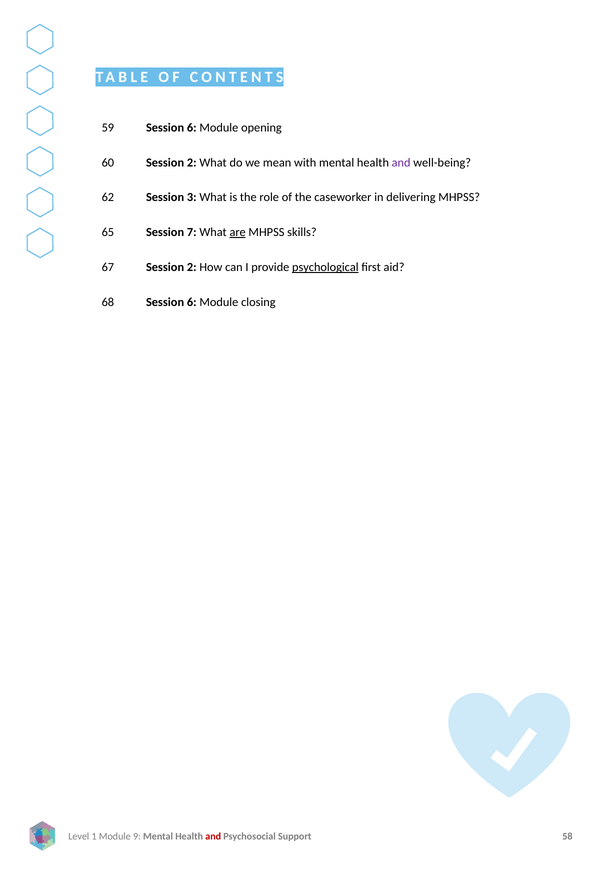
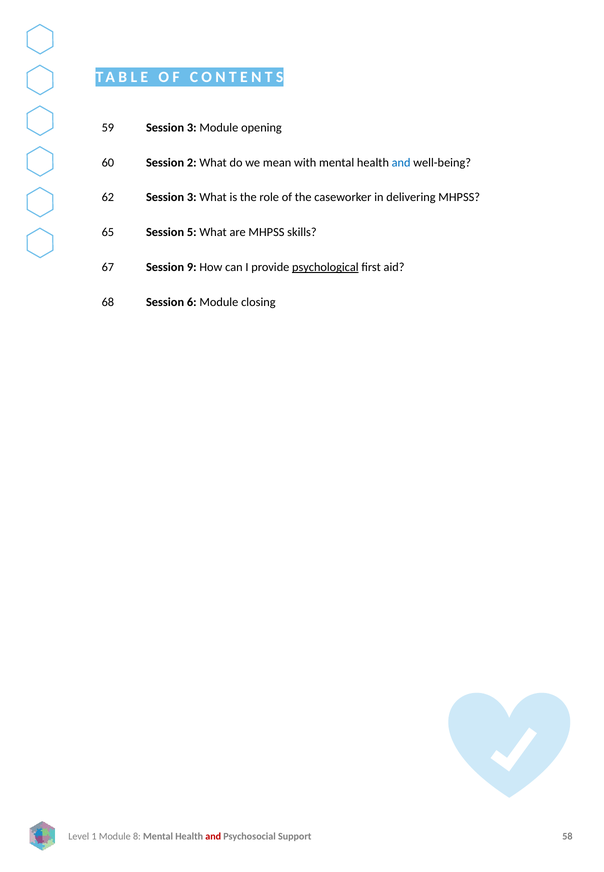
6 at (192, 128): 6 -> 3
and at (401, 163) colour: purple -> blue
7: 7 -> 5
are underline: present -> none
2 at (192, 267): 2 -> 9
9: 9 -> 8
